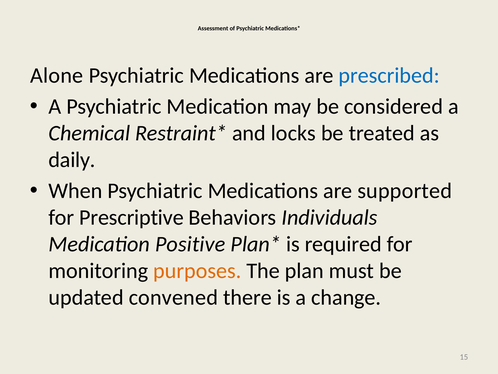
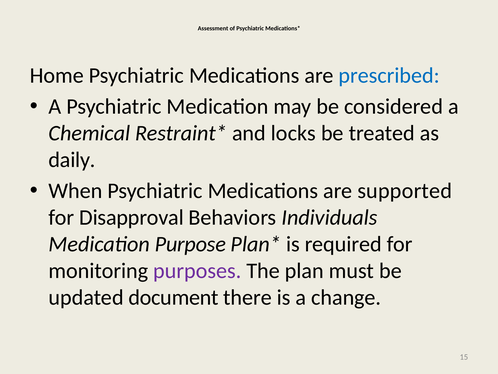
Alone: Alone -> Home
Prescriptive: Prescriptive -> Disapproval
Positive: Positive -> Purpose
purposes colour: orange -> purple
convened: convened -> document
